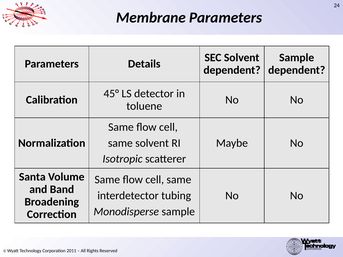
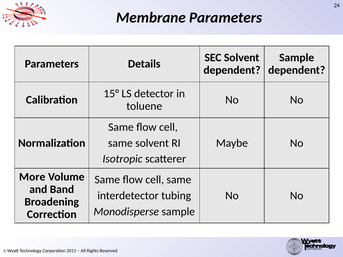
45°: 45° -> 15°
Santa: Santa -> More
